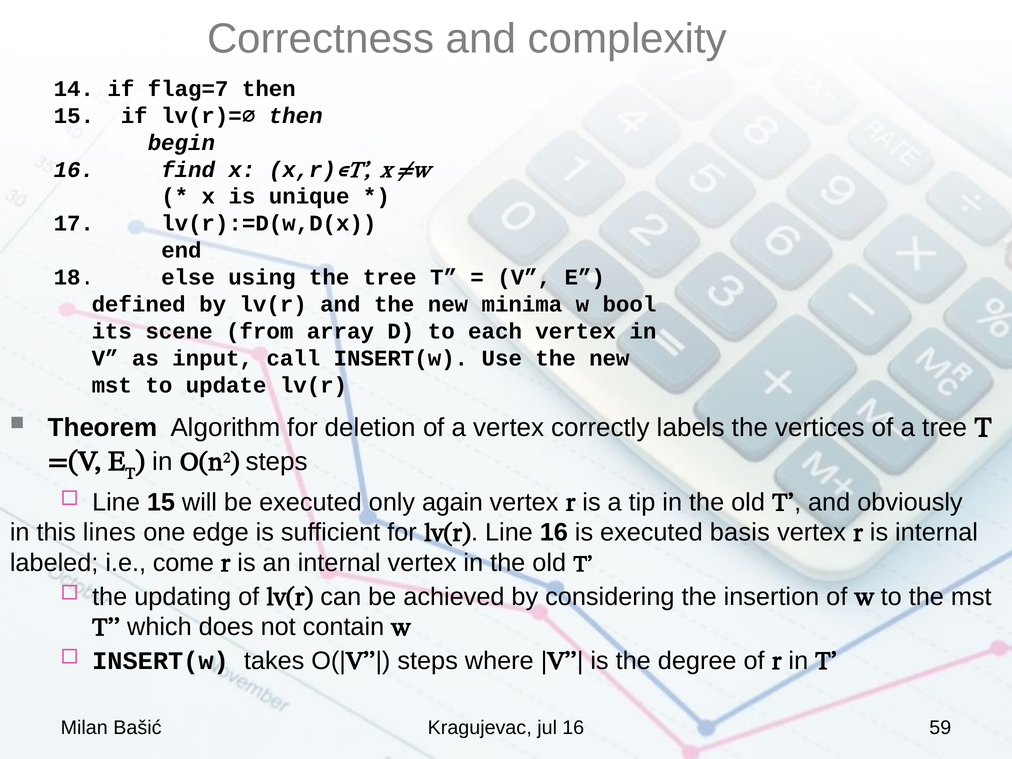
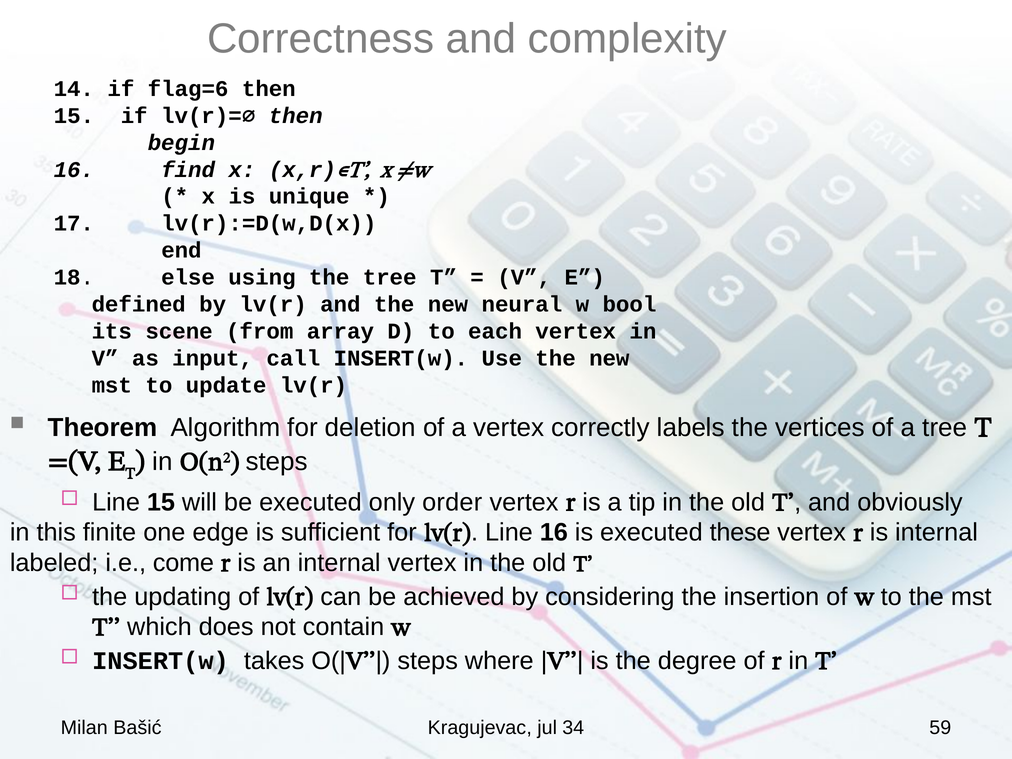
flag=7: flag=7 -> flag=6
minima: minima -> neural
again: again -> order
lines: lines -> finite
basis: basis -> these
jul 16: 16 -> 34
